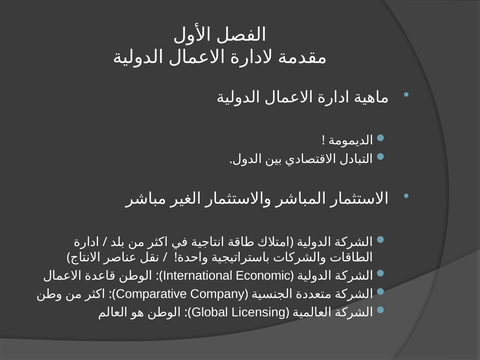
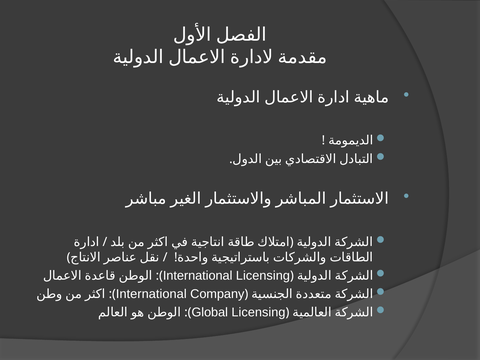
International Economic: Economic -> Licensing
Comparative at (151, 294): Comparative -> International
